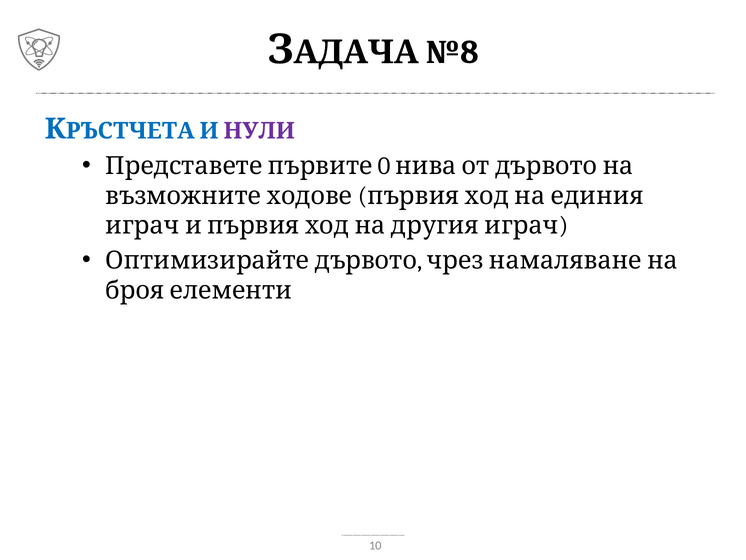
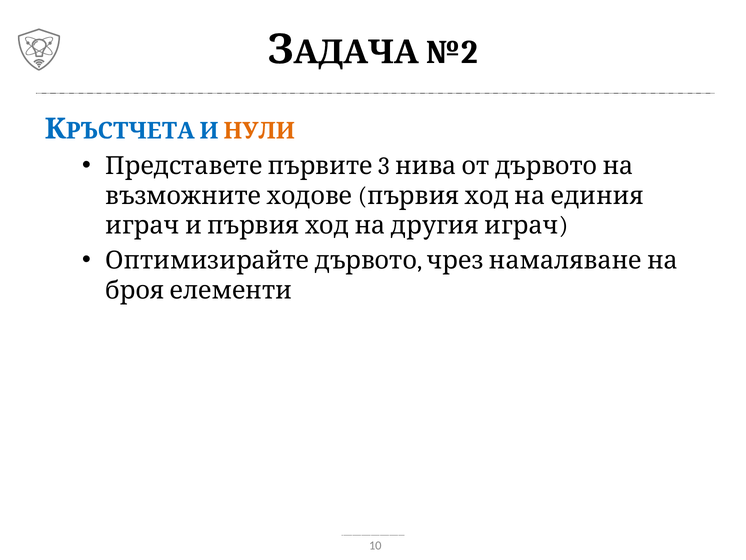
№8: №8 -> №2
НУЛИ colour: purple -> orange
0: 0 -> 3
